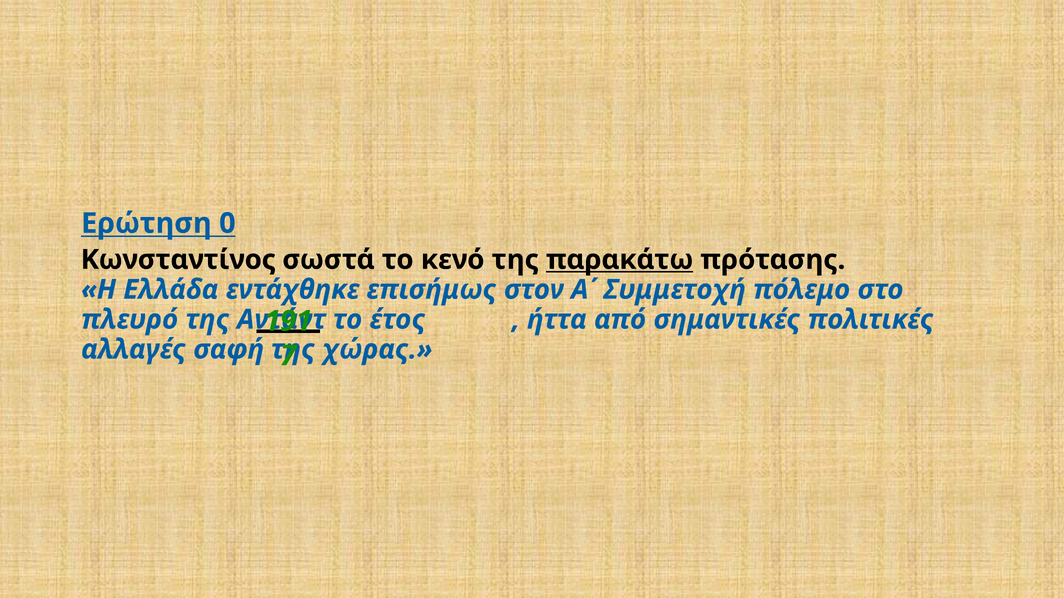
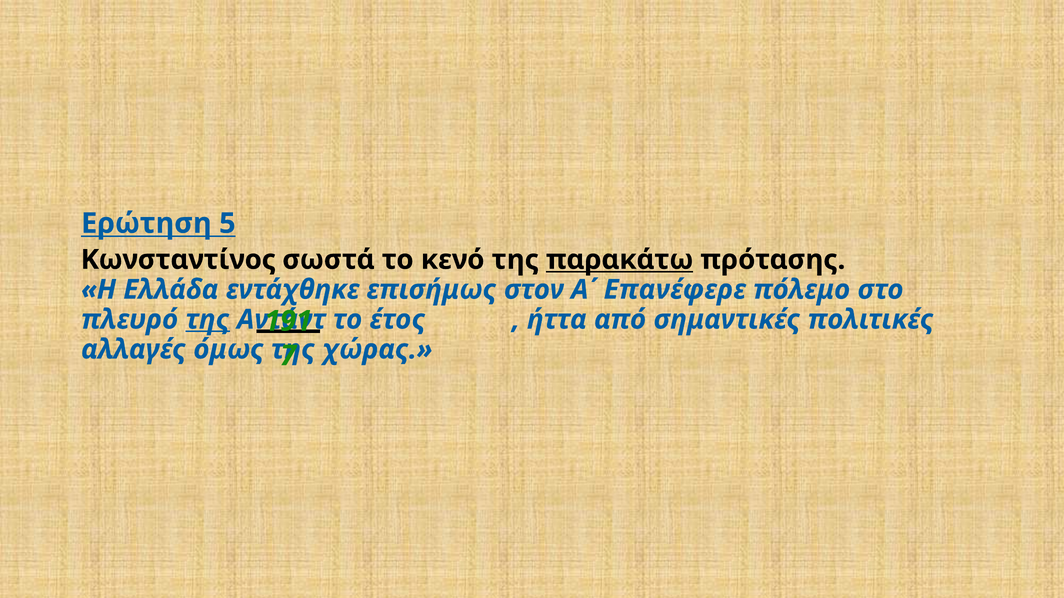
0: 0 -> 5
Συμμετοχή: Συμμετοχή -> Επανέφερε
της at (208, 320) underline: none -> present
σαφή: σαφή -> όμως
